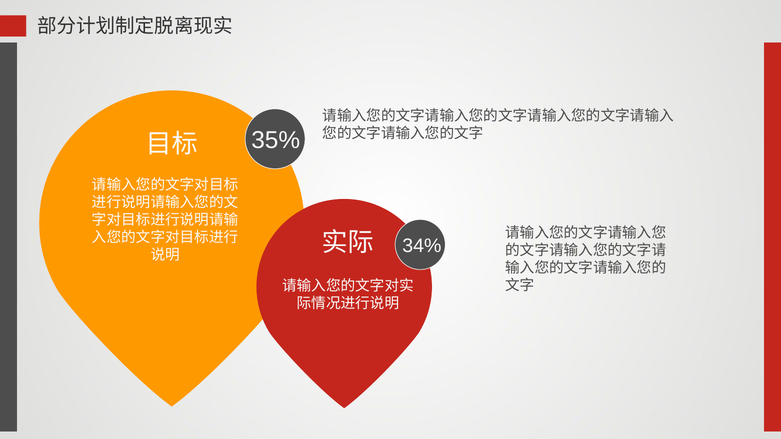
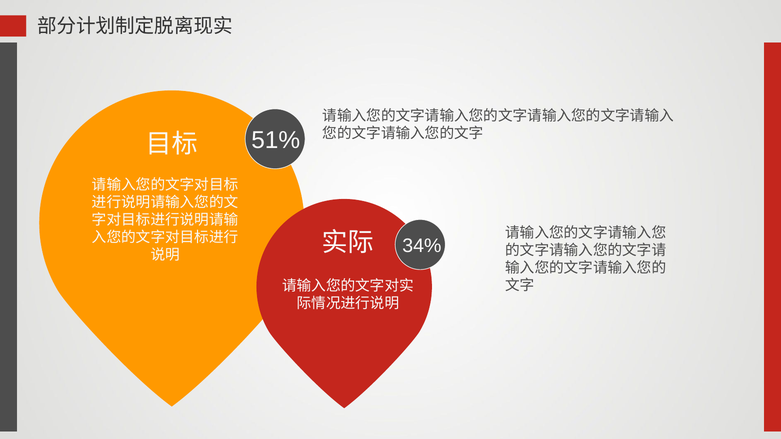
35%: 35% -> 51%
